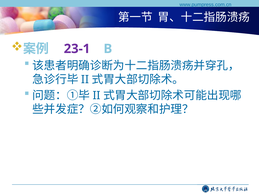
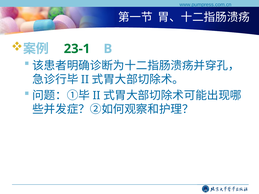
23-1 colour: purple -> green
